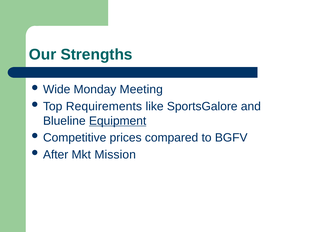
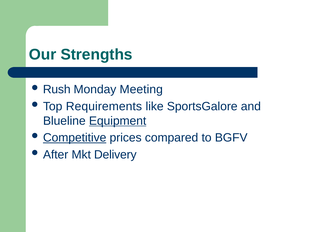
Wide: Wide -> Rush
Competitive underline: none -> present
Mission: Mission -> Delivery
